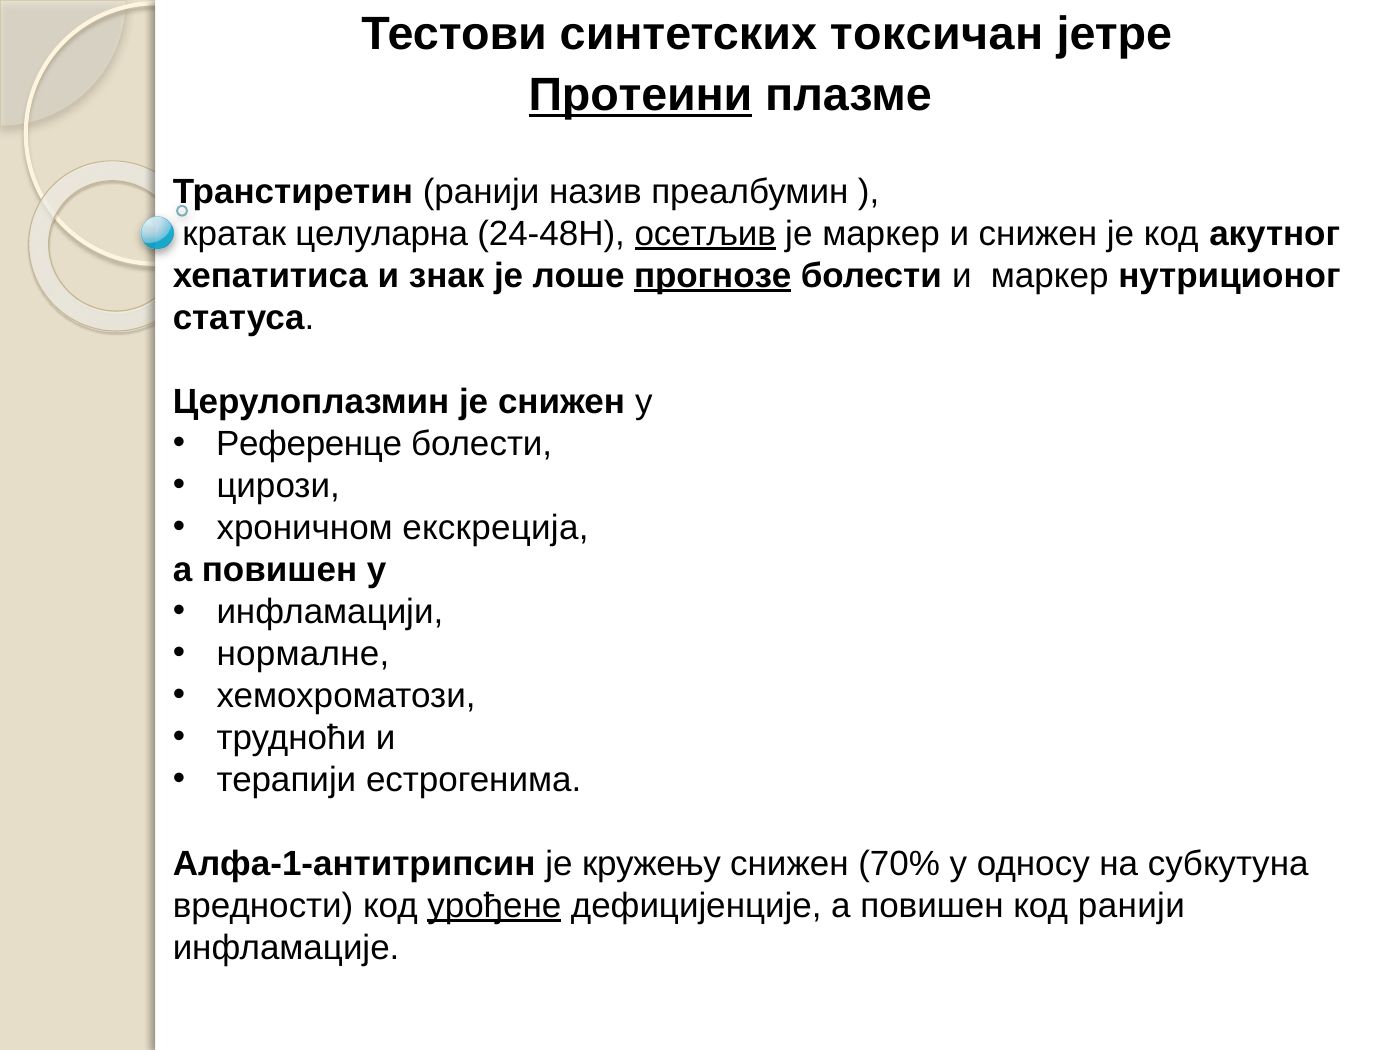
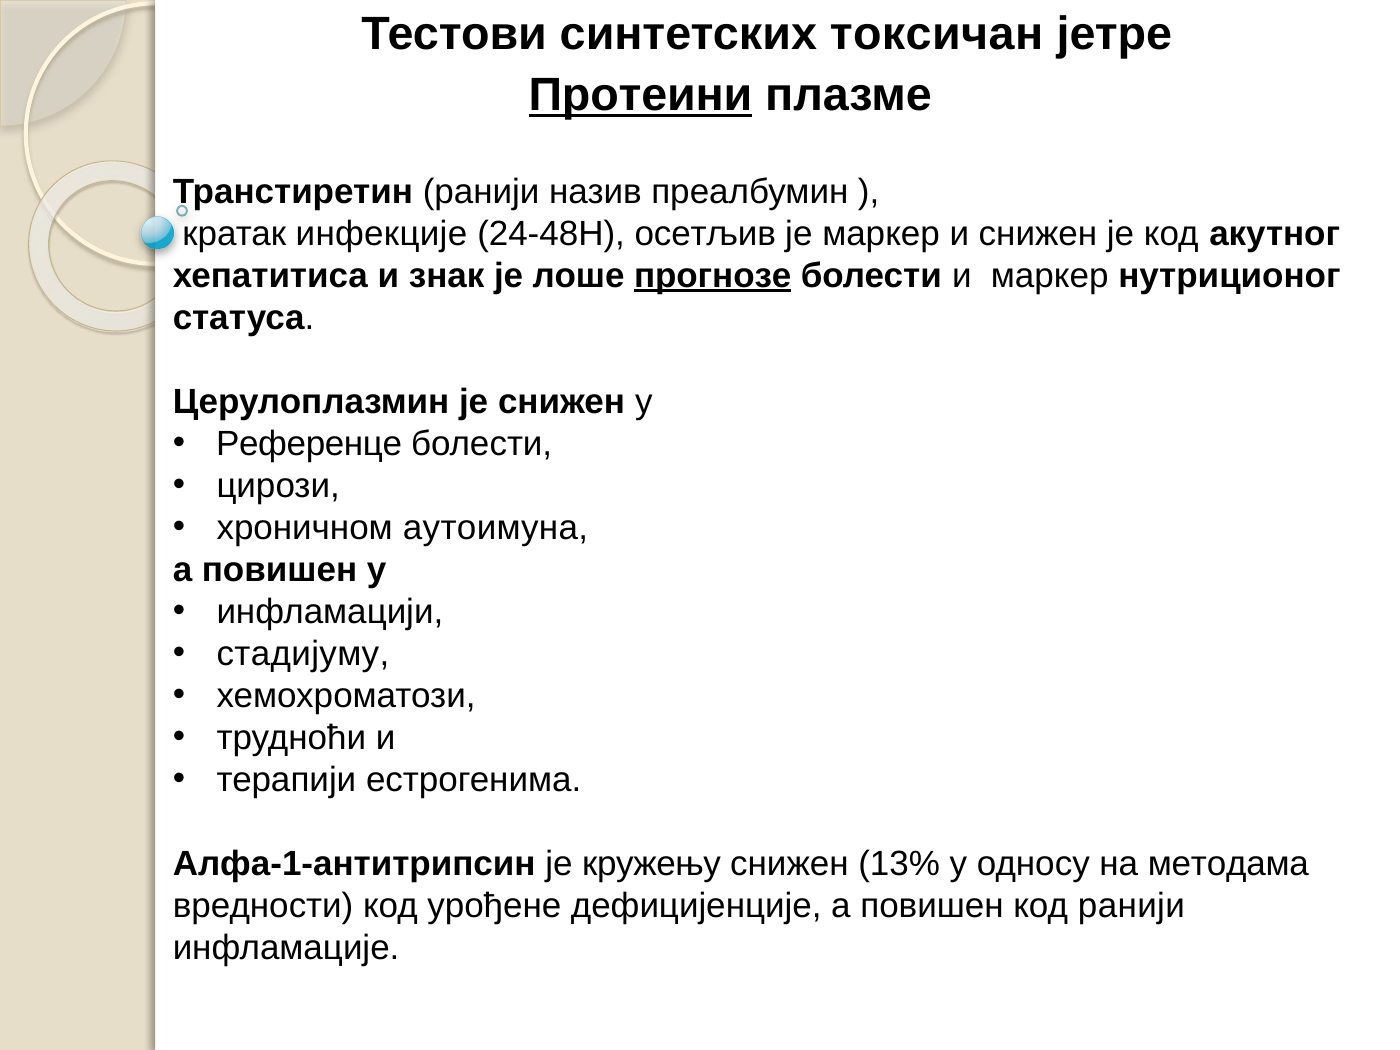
целуларна: целуларна -> инфекције
осетљив underline: present -> none
екскреција: екскреција -> аутоимуна
нормалне: нормалне -> стадијуму
70%: 70% -> 13%
субкутуна: субкутуна -> методама
урођене underline: present -> none
